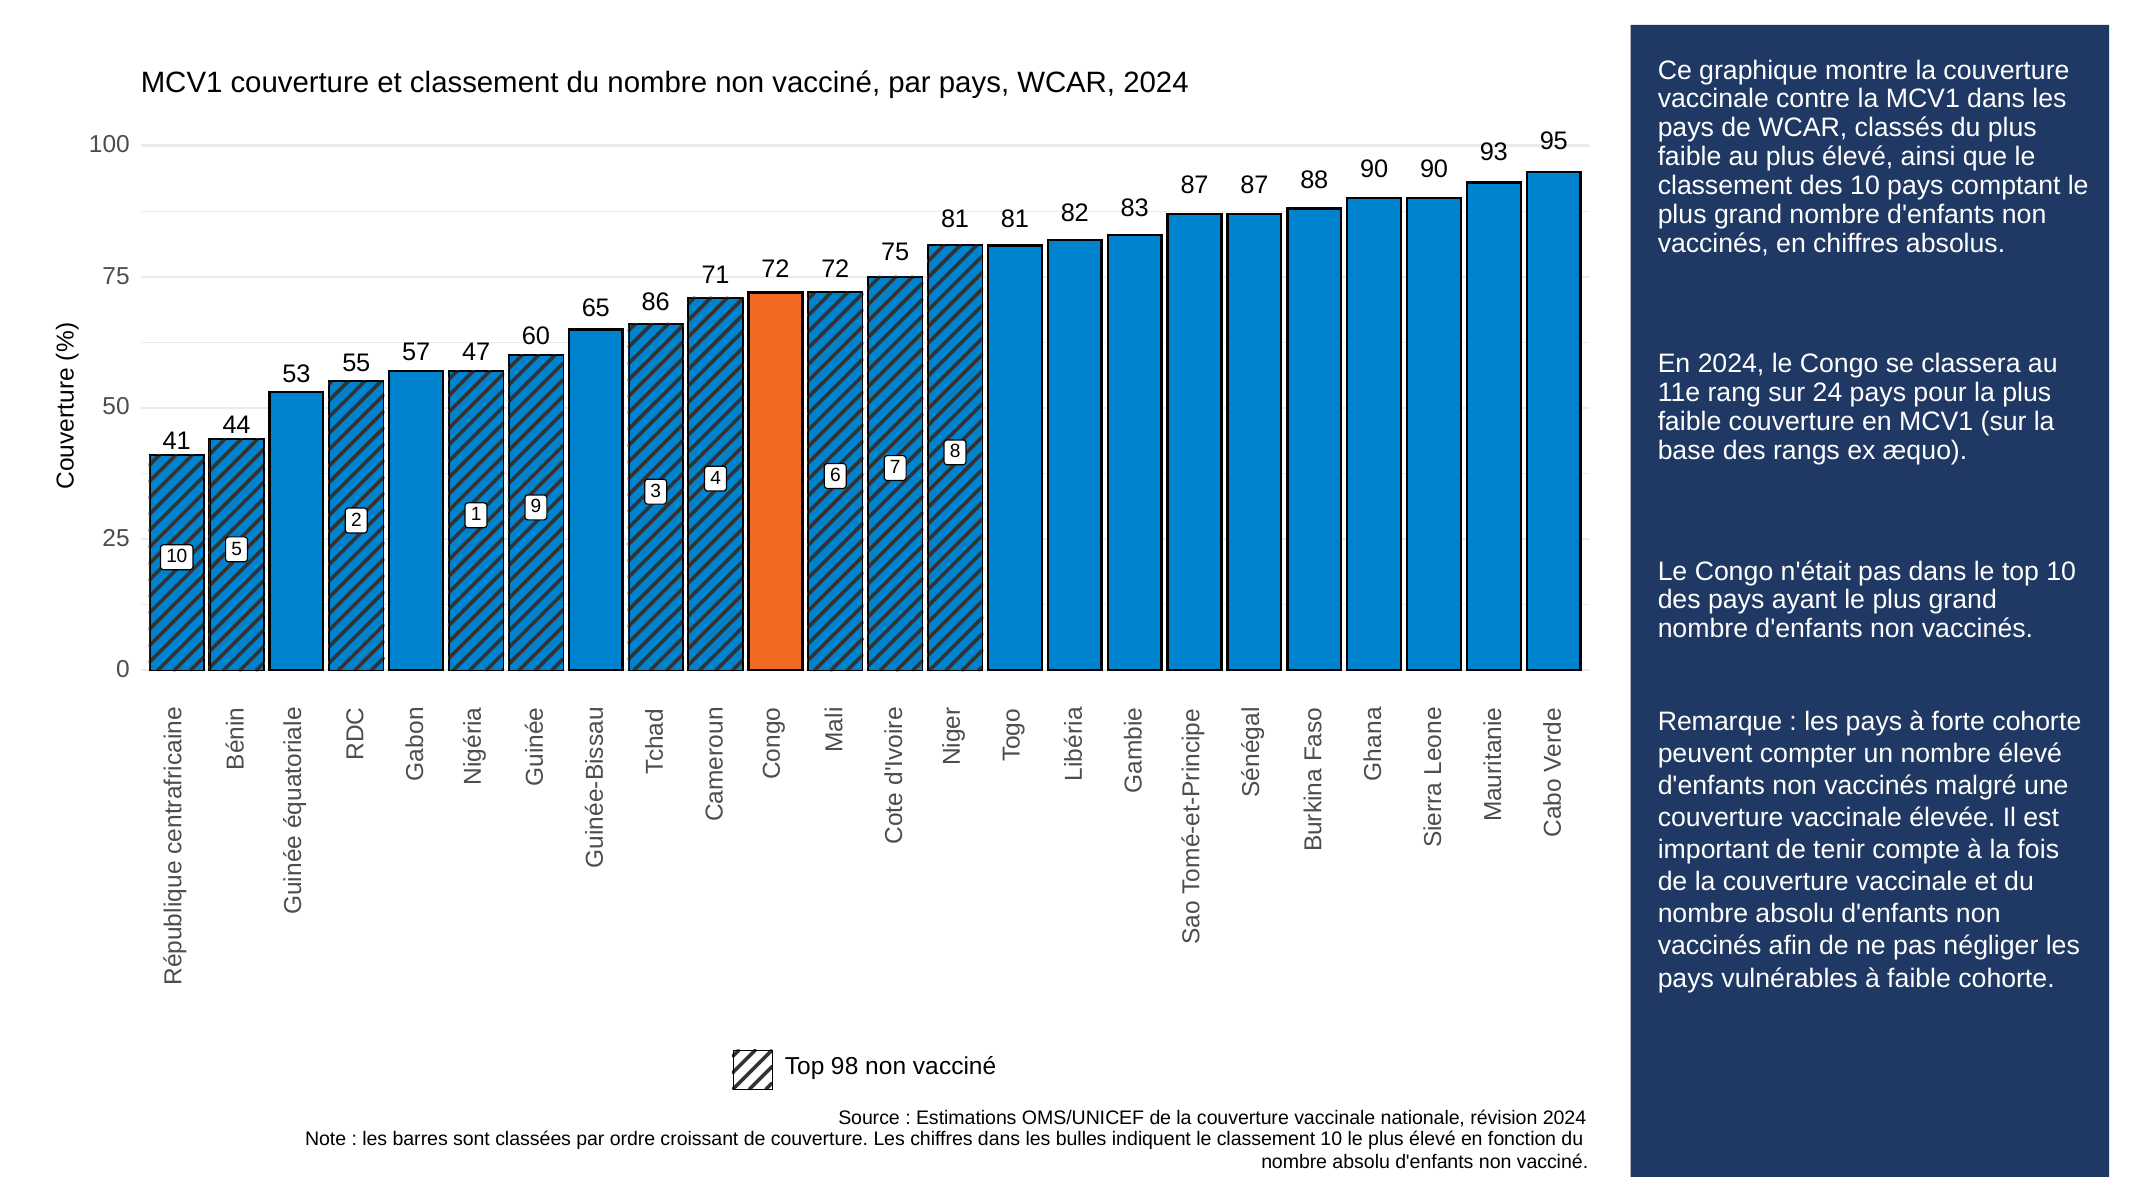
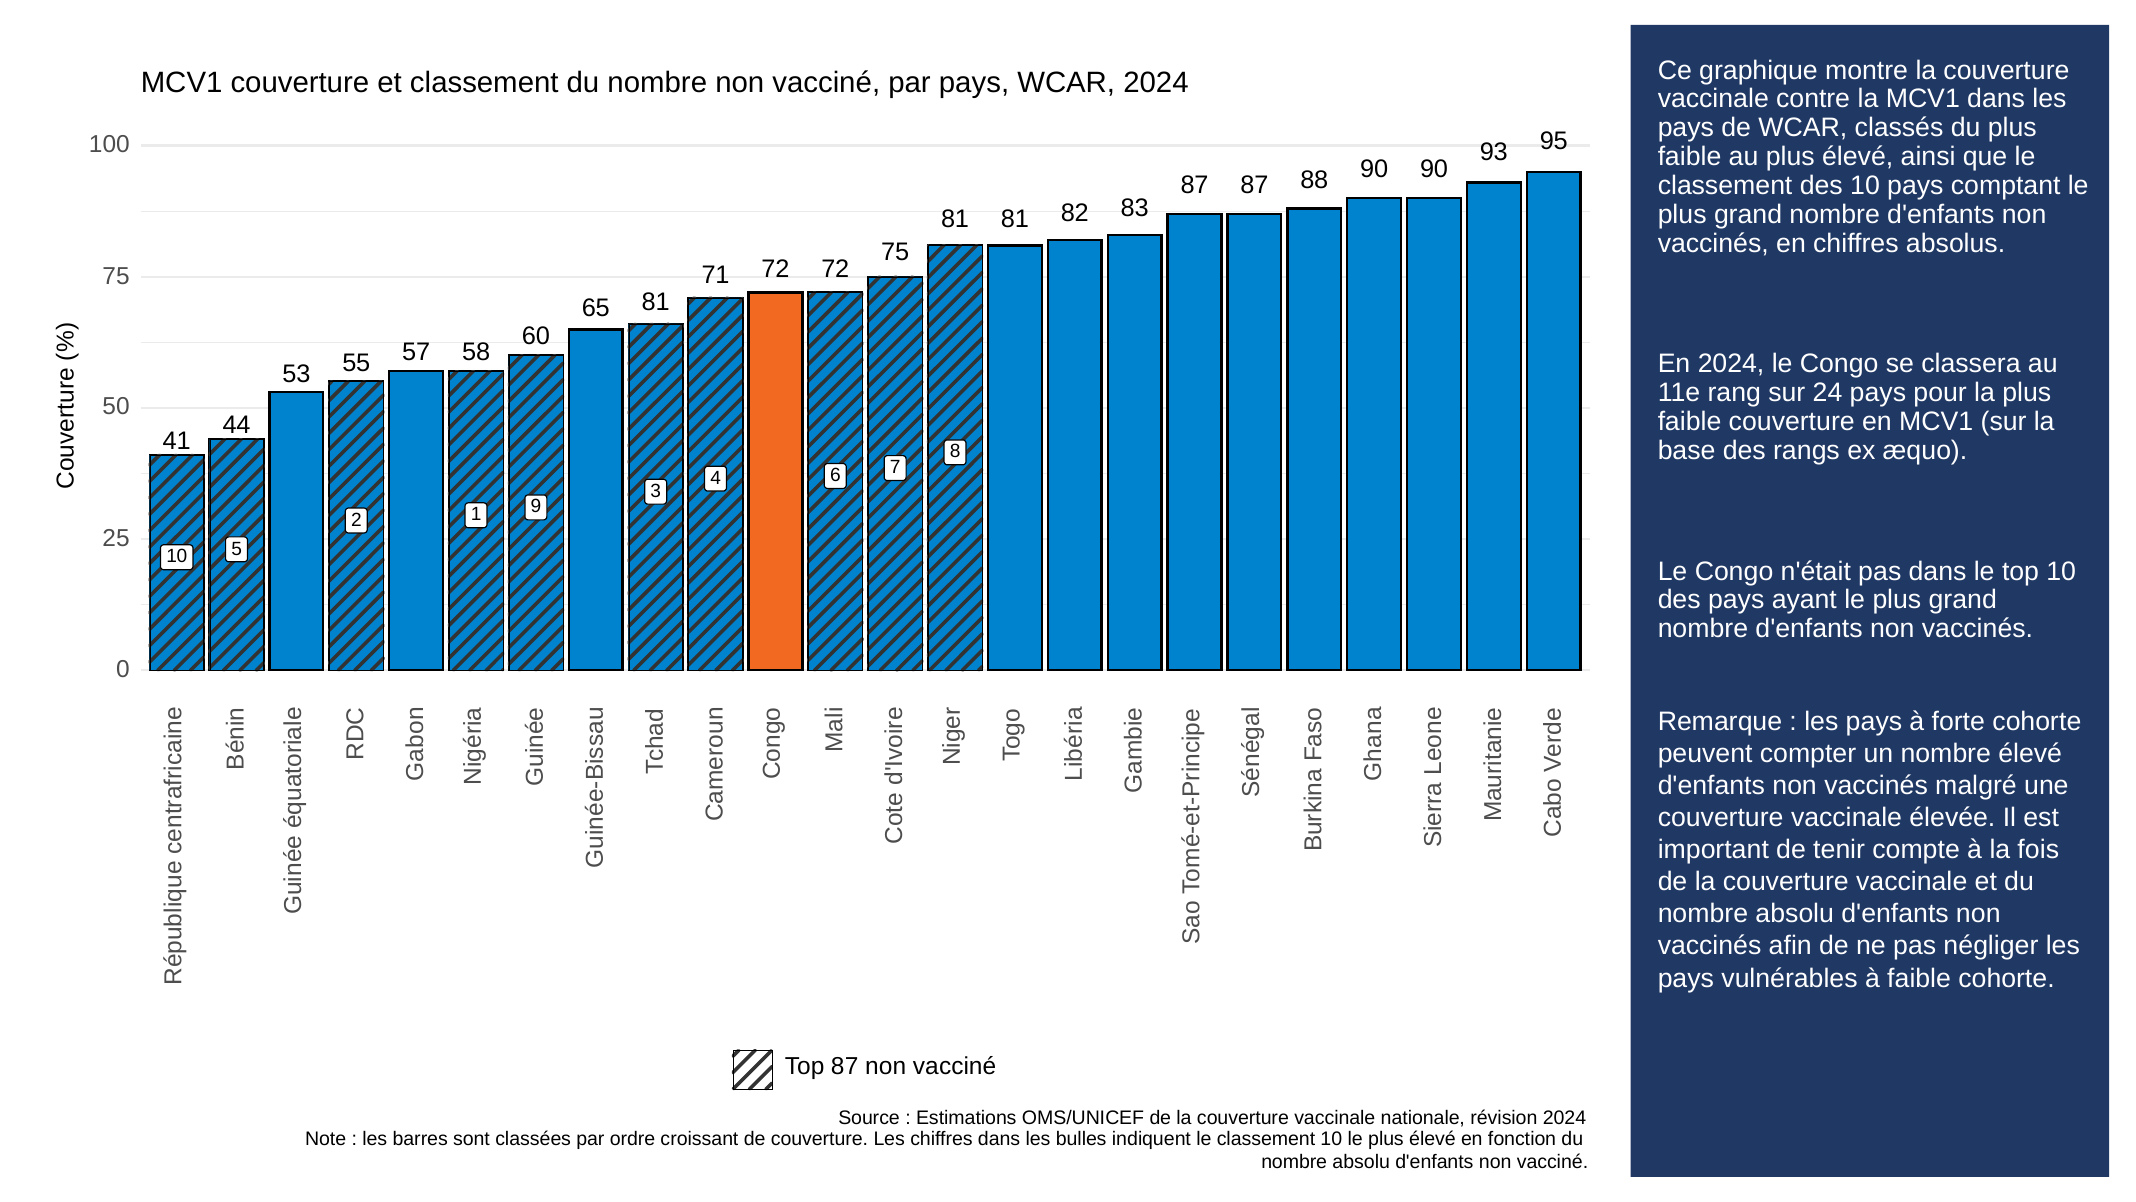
65 86: 86 -> 81
47: 47 -> 58
Top 98: 98 -> 87
